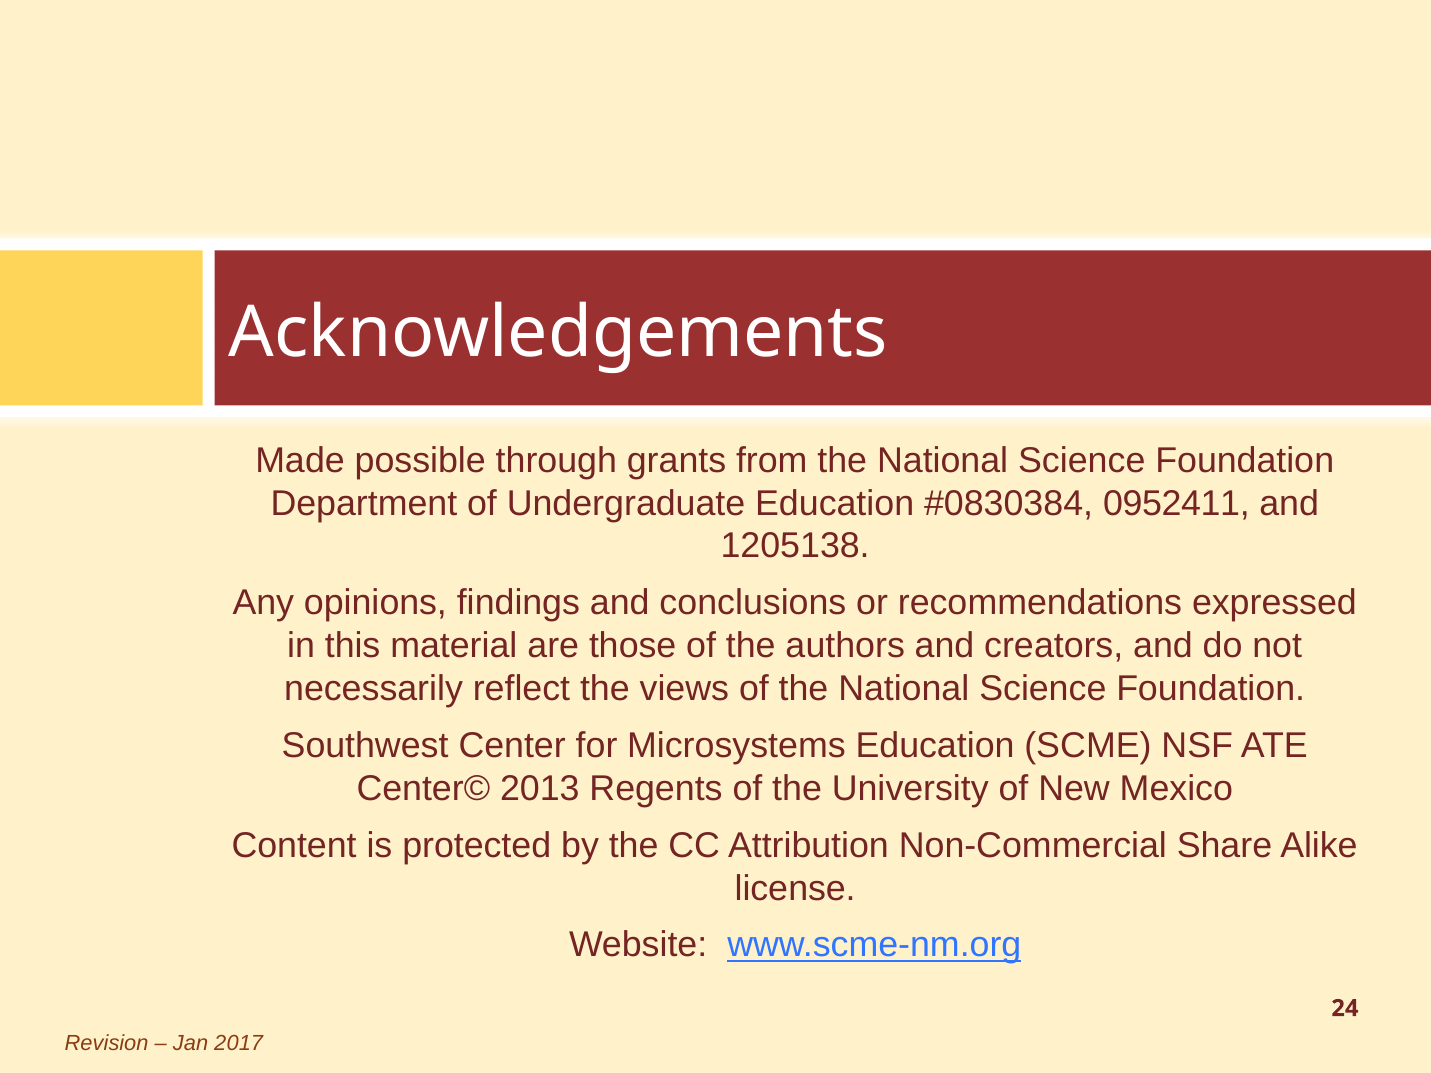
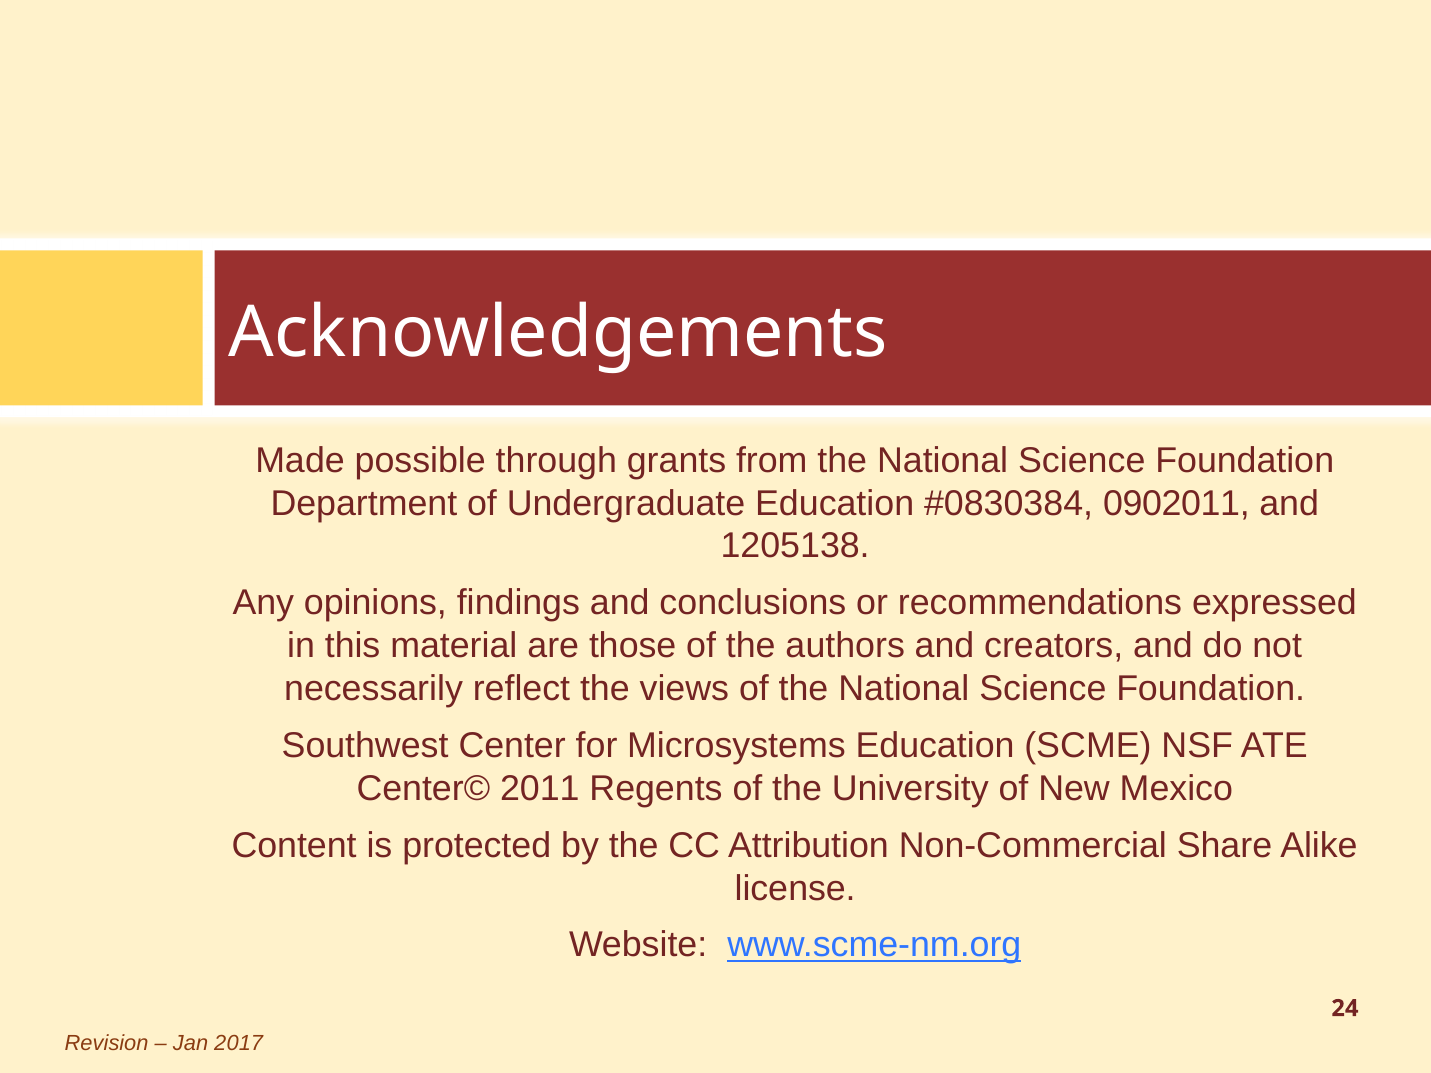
0952411: 0952411 -> 0902011
2013: 2013 -> 2011
